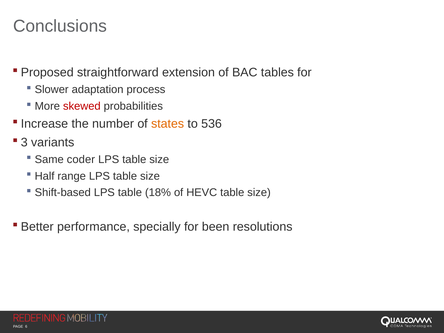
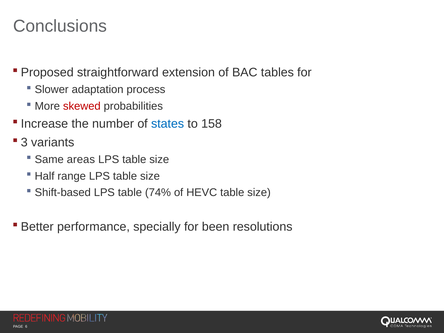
states colour: orange -> blue
536: 536 -> 158
coder: coder -> areas
18%: 18% -> 74%
